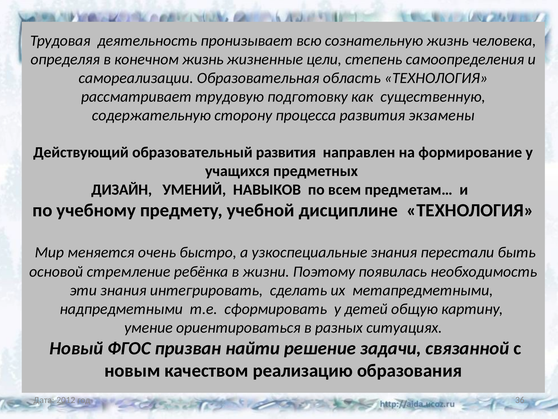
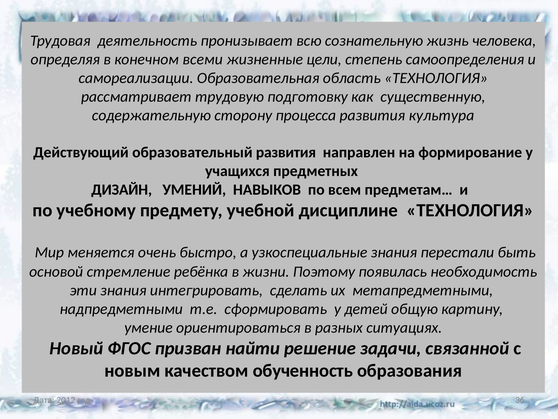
конечном жизнь: жизнь -> всеми
экзамены: экзамены -> культура
реализацию: реализацию -> обученность
